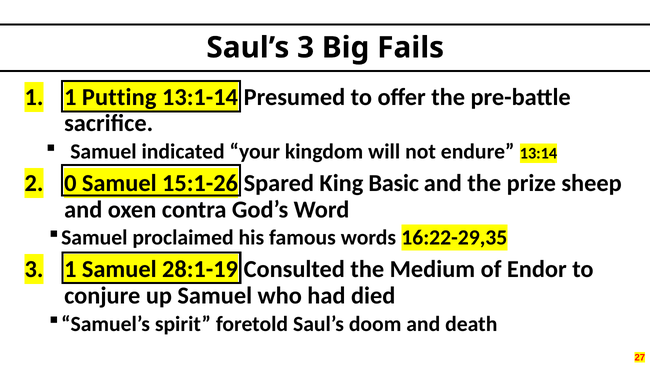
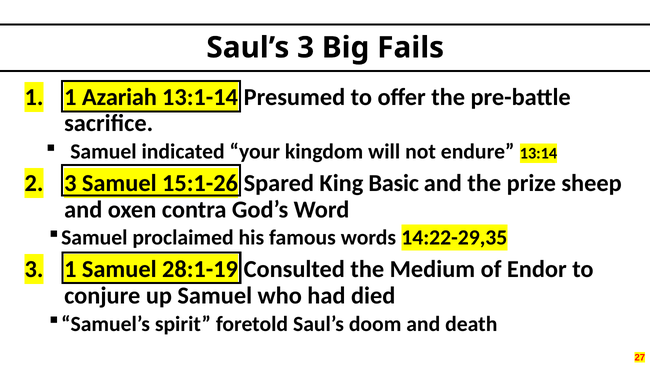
Putting: Putting -> Azariah
0 at (70, 184): 0 -> 3
16:22-29,35: 16:22-29,35 -> 14:22-29,35
